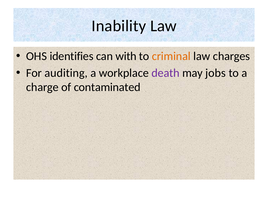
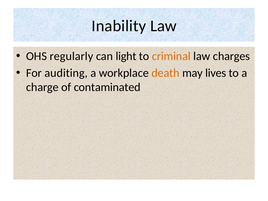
identifies: identifies -> regularly
with: with -> light
death colour: purple -> orange
jobs: jobs -> lives
